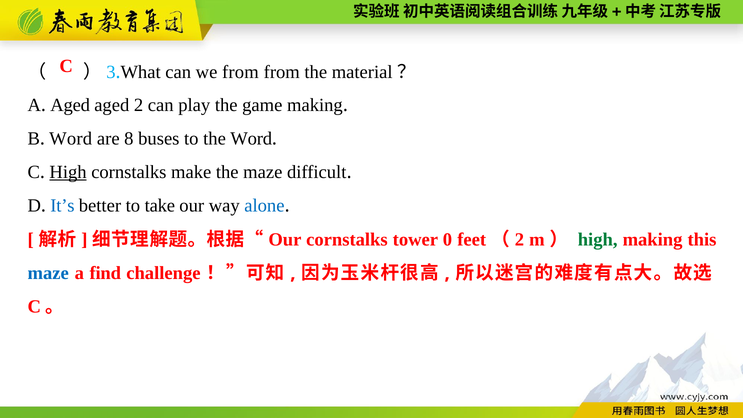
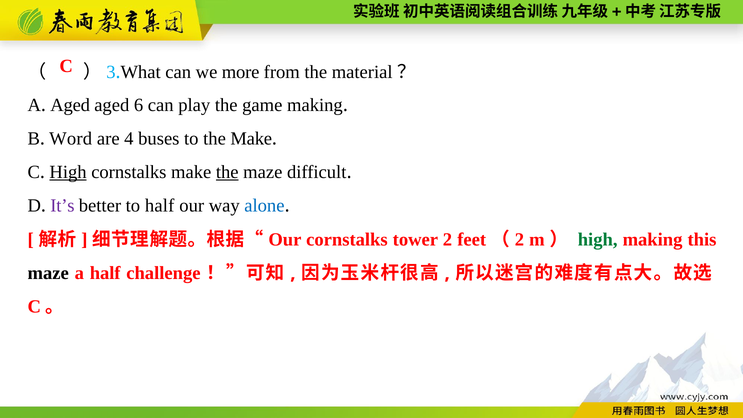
we from: from -> more
aged 2: 2 -> 6
8: 8 -> 4
the Word: Word -> Make
the at (227, 172) underline: none -> present
It’s colour: blue -> purple
to take: take -> half
tower 0: 0 -> 2
maze at (48, 273) colour: blue -> black
a find: find -> half
